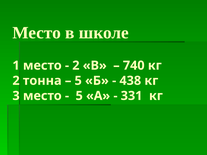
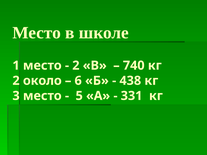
тонна: тонна -> около
5 at (78, 81): 5 -> 6
